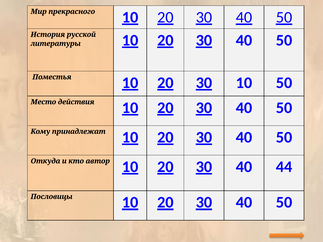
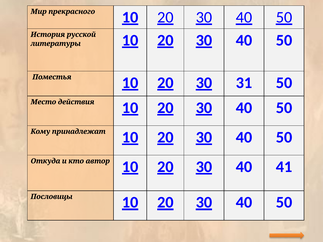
10 at (244, 83): 10 -> 31
44: 44 -> 41
